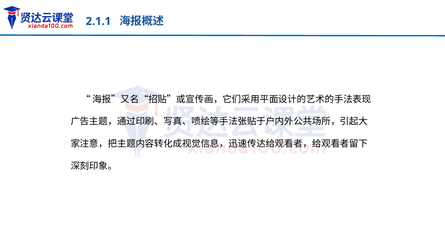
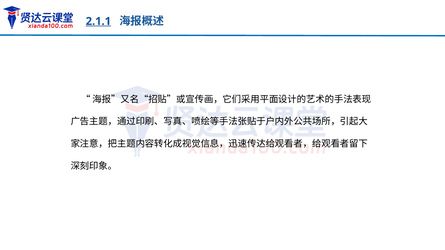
2.1.1 underline: none -> present
